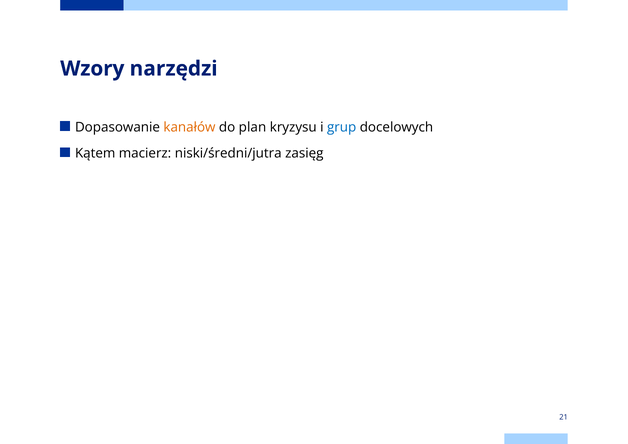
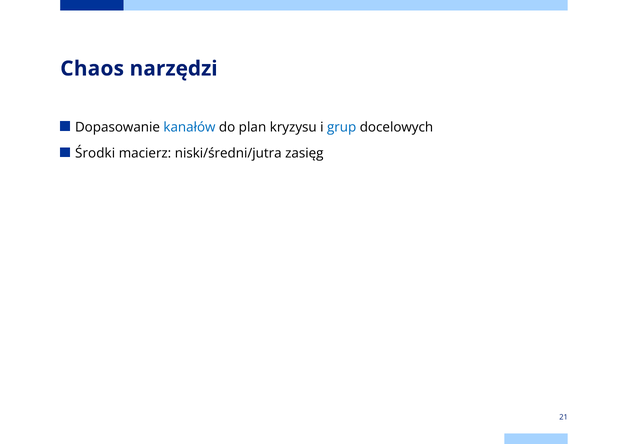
Wzory: Wzory -> Chaos
kanałów colour: orange -> blue
Kątem: Kątem -> Środki
